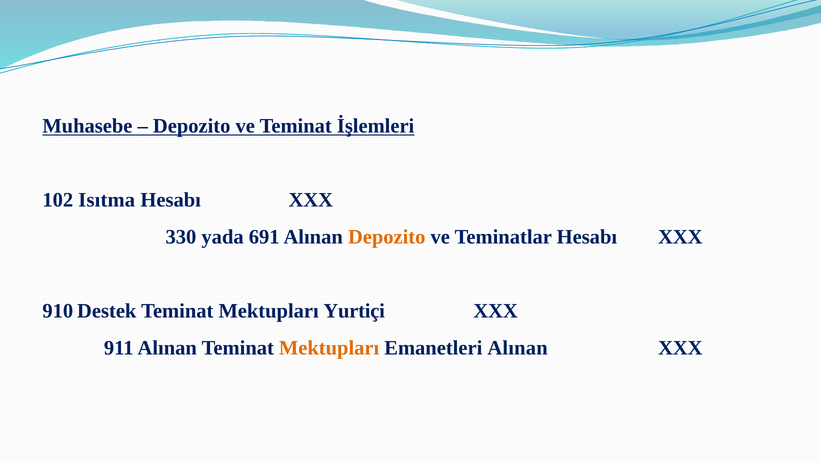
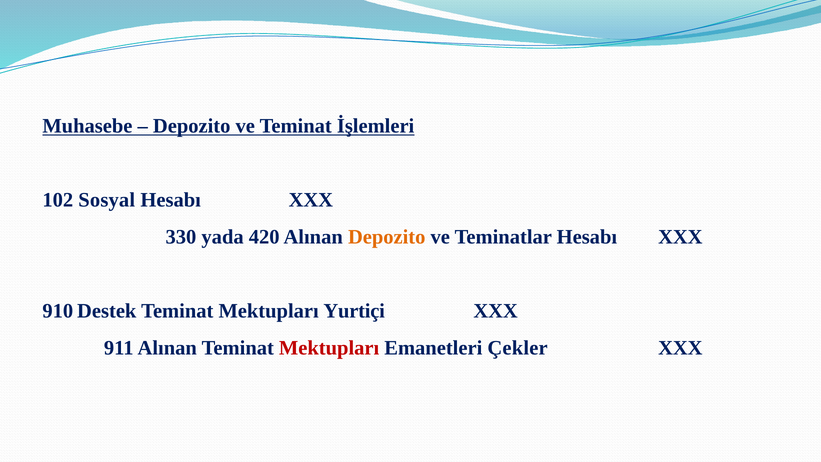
Isıtma: Isıtma -> Sosyal
691: 691 -> 420
Mektupları at (329, 348) colour: orange -> red
Emanetleri Alınan: Alınan -> Çekler
